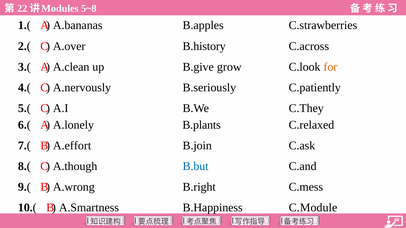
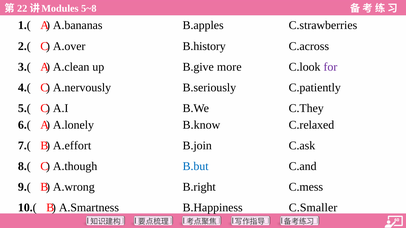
grow: grow -> more
for colour: orange -> purple
B.plants: B.plants -> B.know
C.Module: C.Module -> C.Smaller
